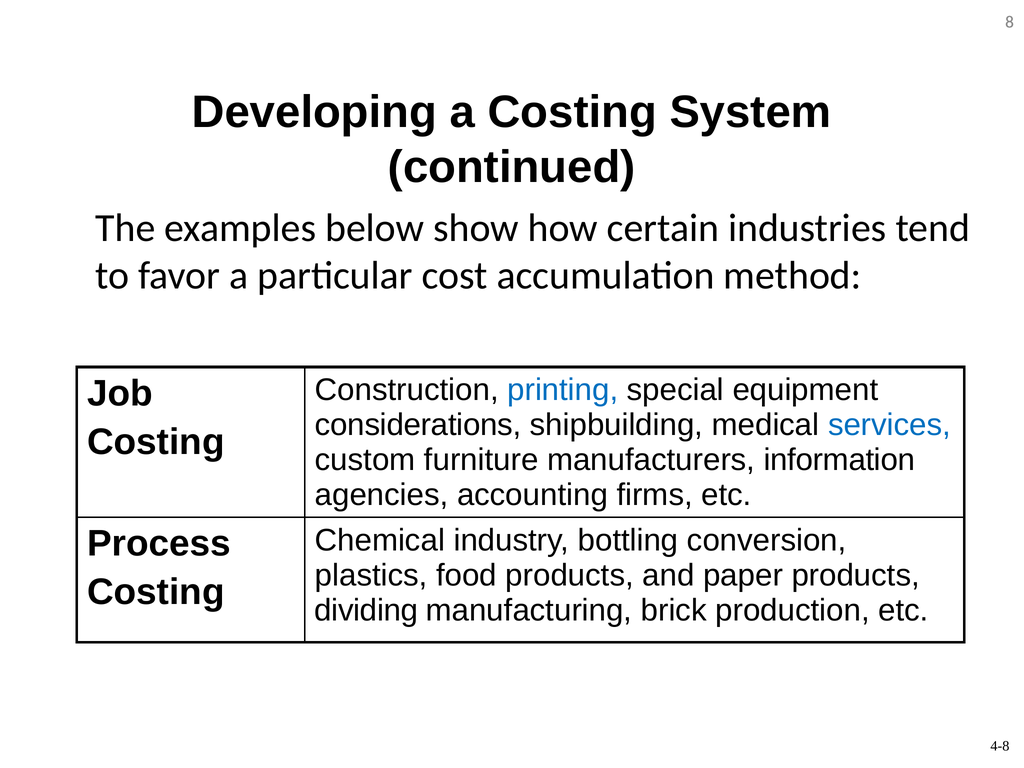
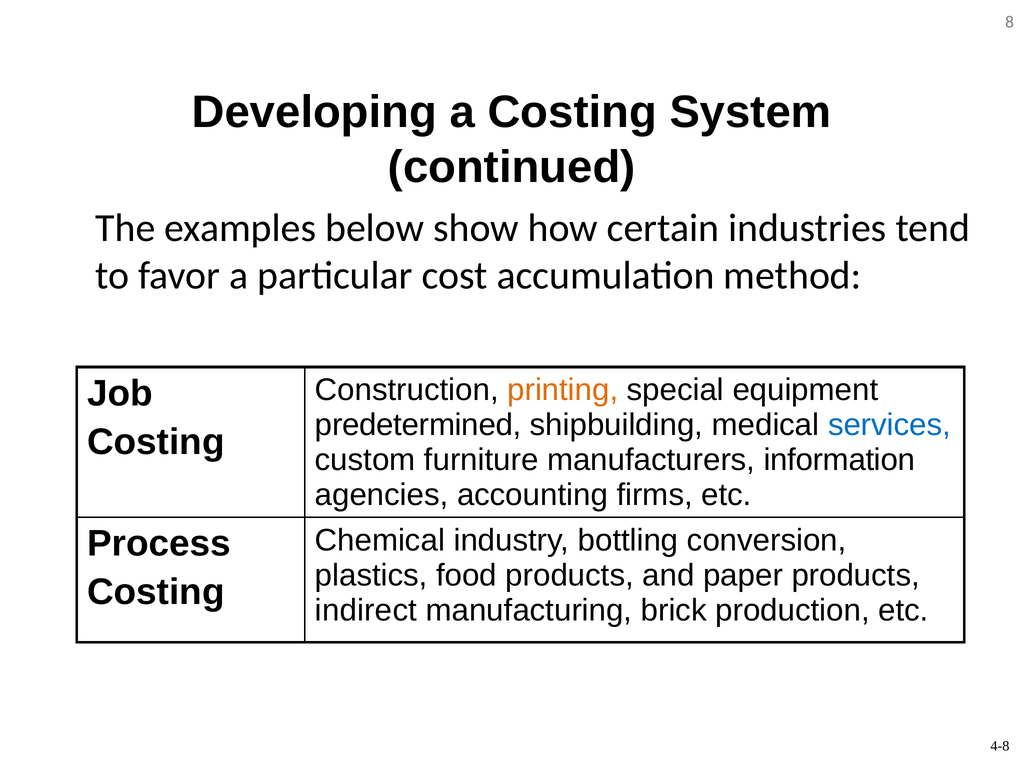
printing colour: blue -> orange
considerations: considerations -> predetermined
dividing: dividing -> indirect
